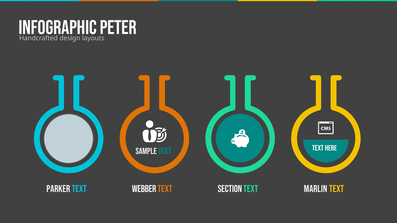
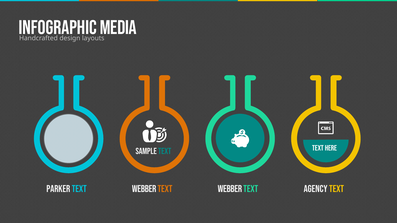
PETER: PETER -> MEDIA
SECTION at (230, 189): SECTION -> WEBBER
MARLIN: MARLIN -> AGENCY
